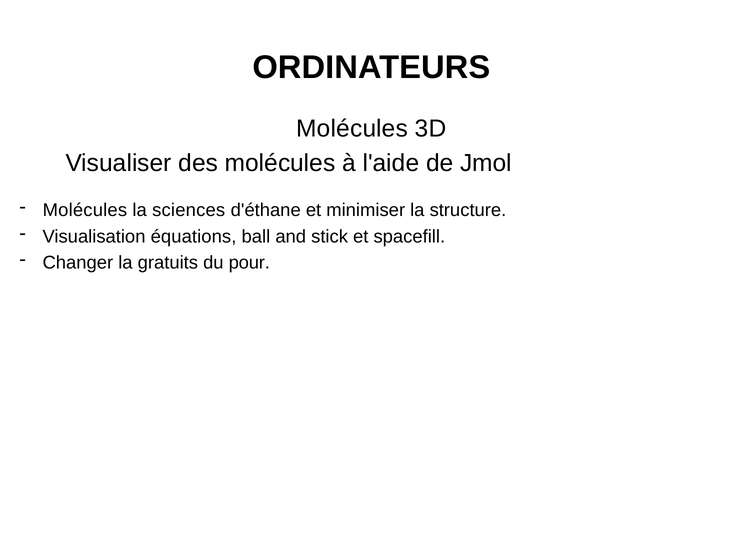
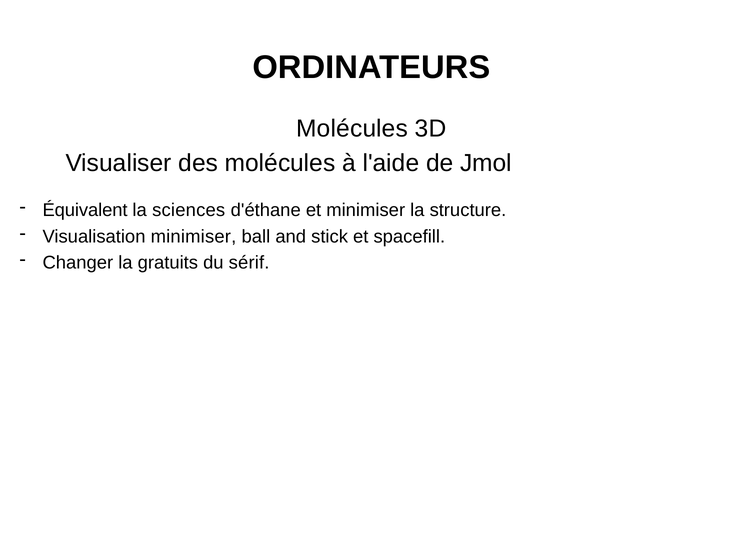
Molécules at (85, 210): Molécules -> Équivalent
Visualisation équations: équations -> minimiser
pour: pour -> sérif
